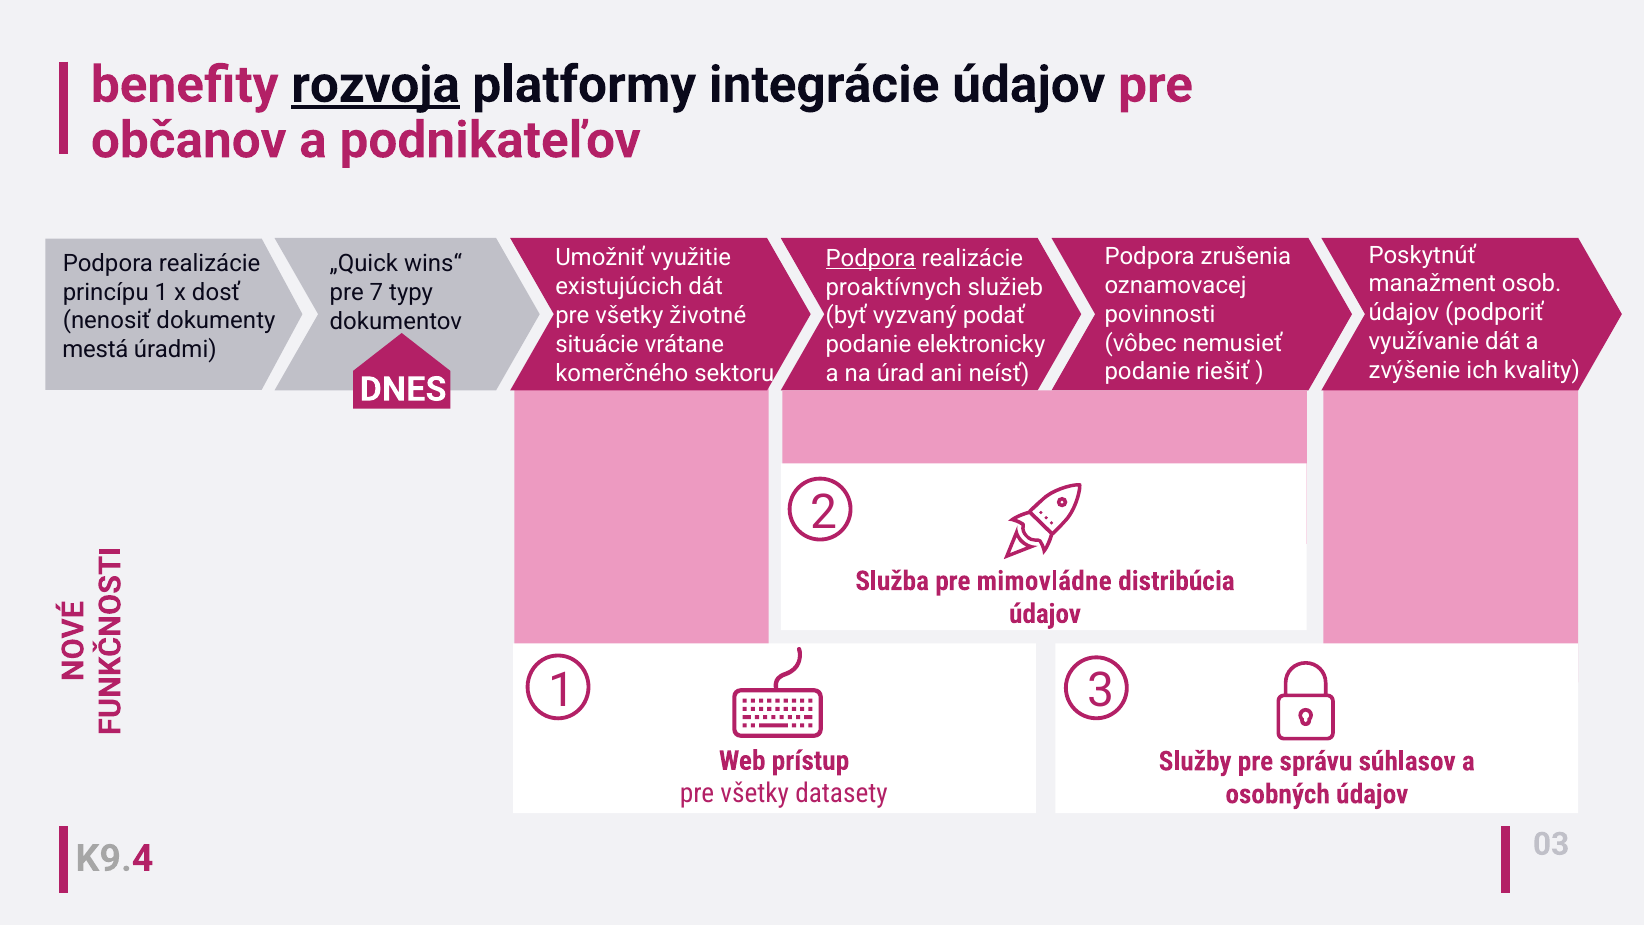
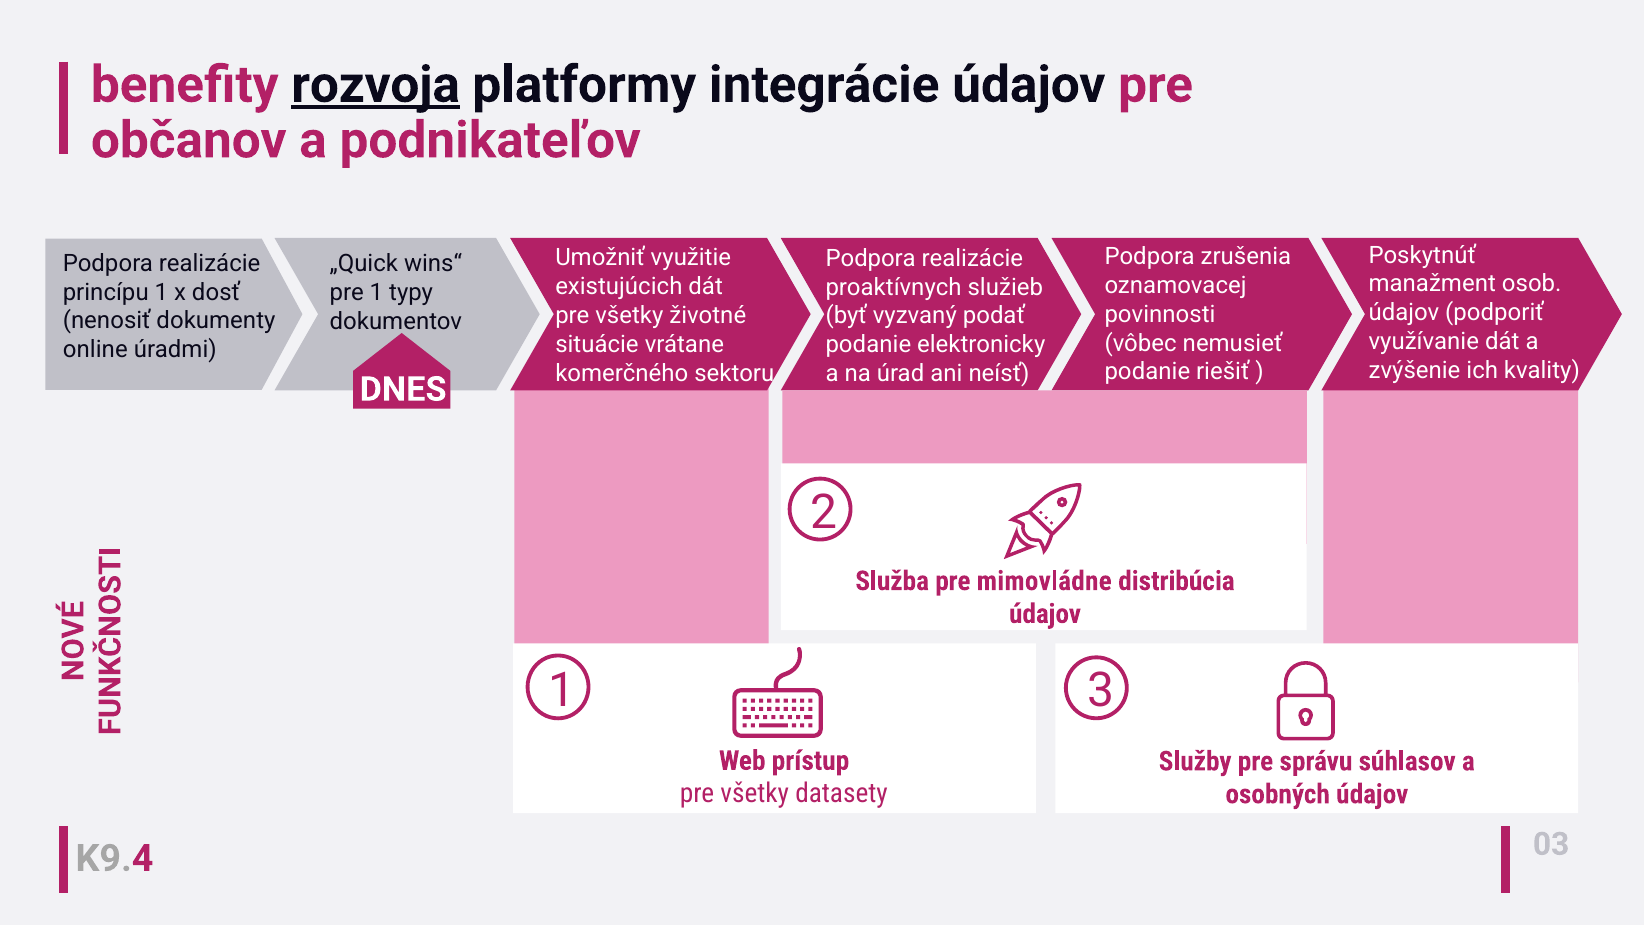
Podpora at (871, 258) underline: present -> none
pre 7: 7 -> 1
mestá: mestá -> online
